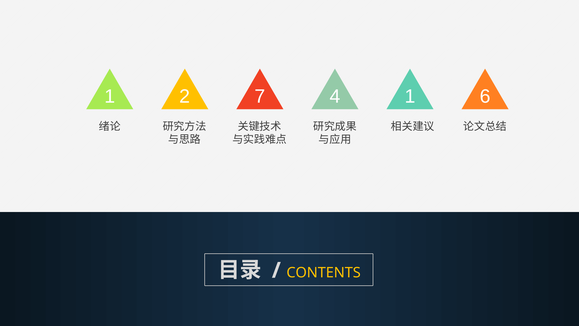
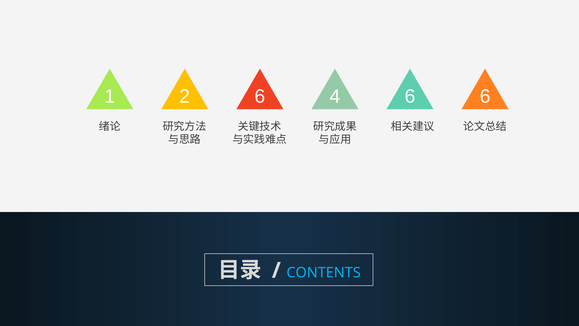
2 7: 7 -> 6
4 1: 1 -> 6
CONTENTS colour: yellow -> light blue
